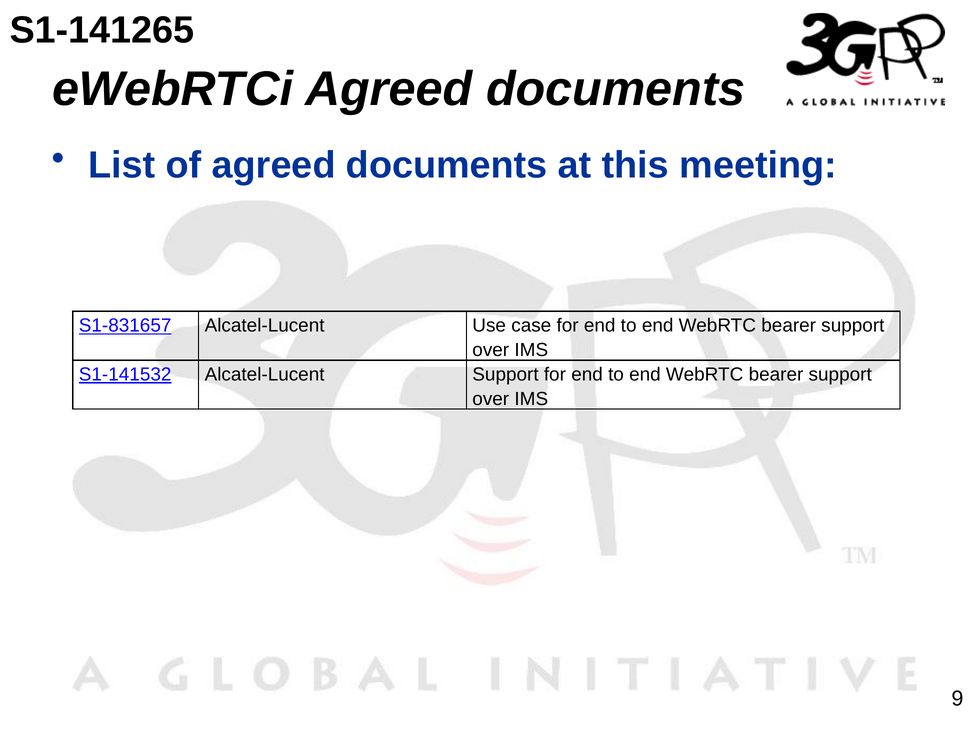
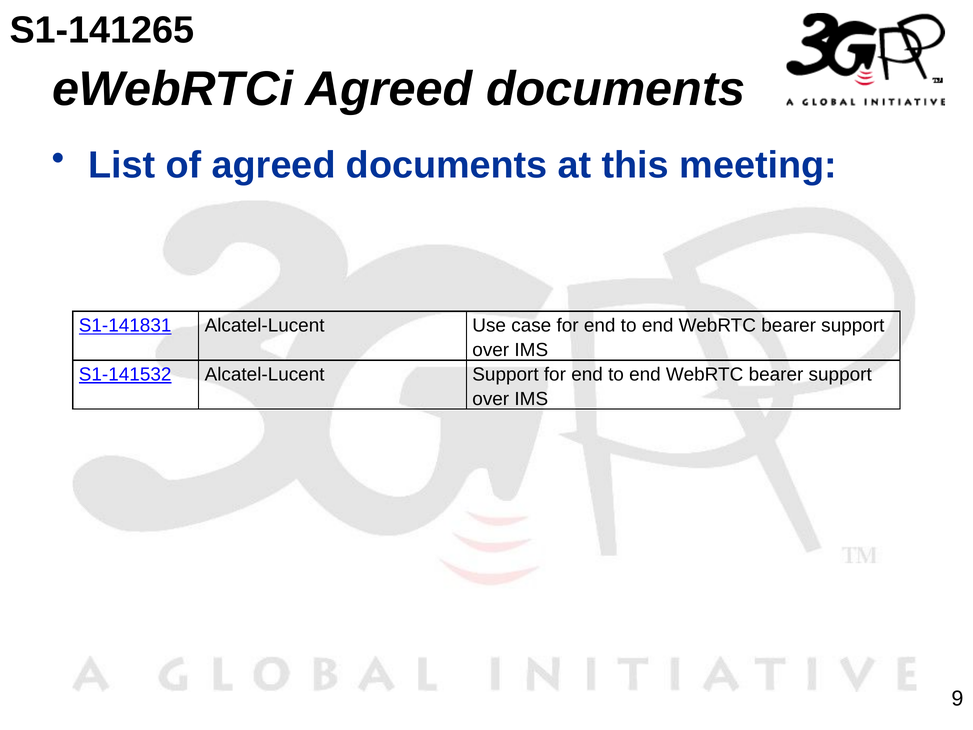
S1-831657: S1-831657 -> S1-141831
